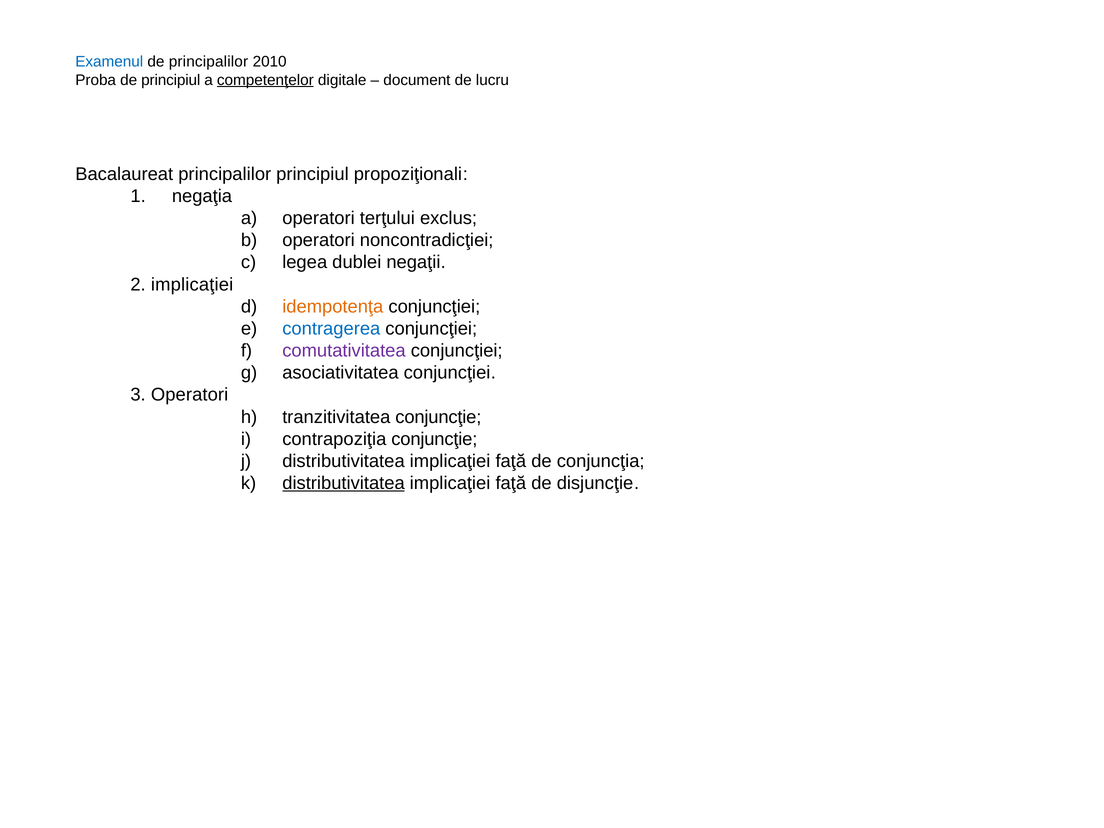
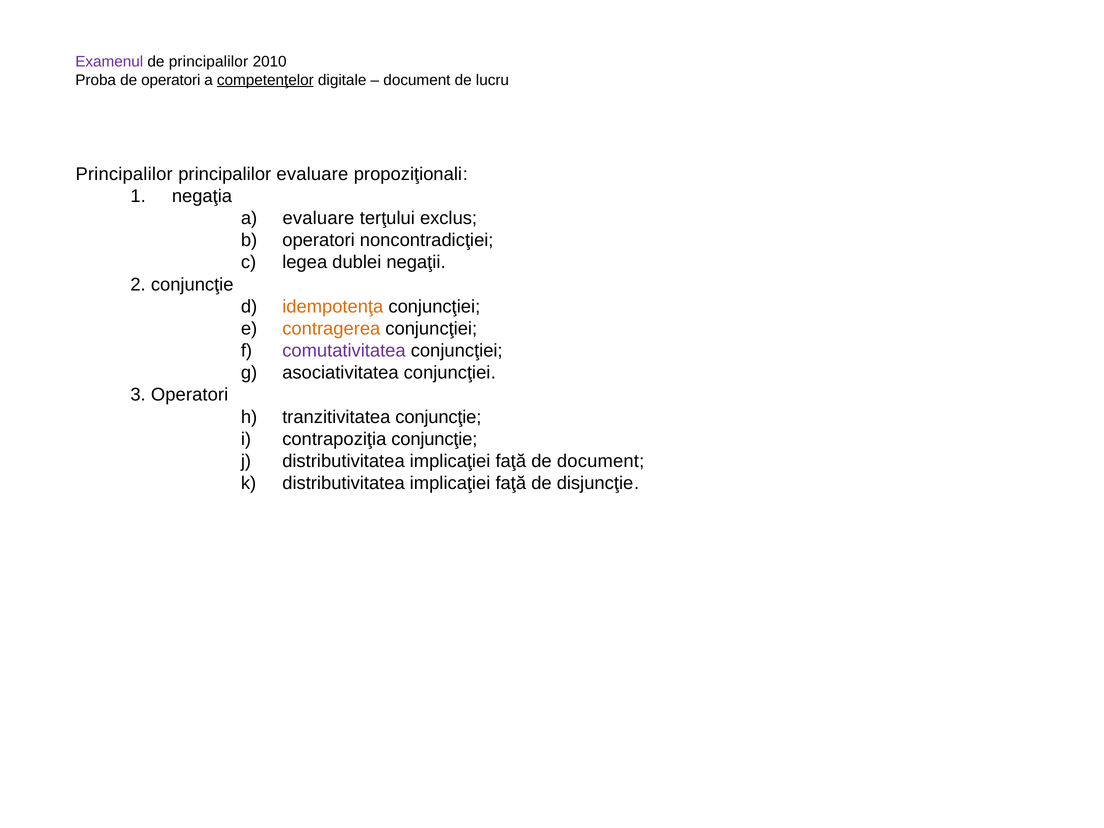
Examenul colour: blue -> purple
de principiul: principiul -> operatori
Bacalaureat at (124, 174): Bacalaureat -> Principalilor
principalilor principiul: principiul -> evaluare
a operatori: operatori -> evaluare
2 implicaţiei: implicaţiei -> conjuncţie
contragerea colour: blue -> orange
de conjuncţia: conjuncţia -> document
distributivitatea at (344, 483) underline: present -> none
